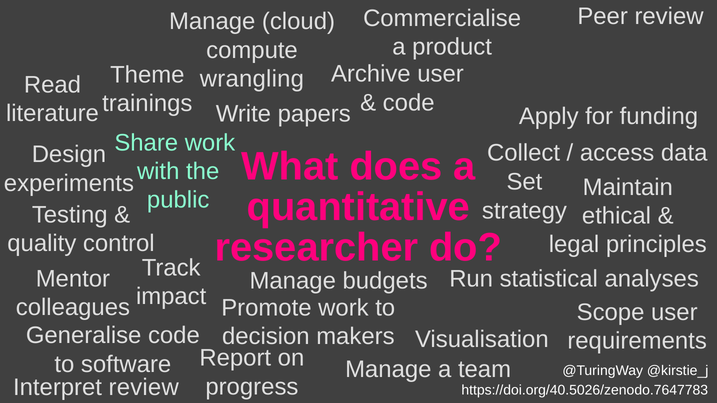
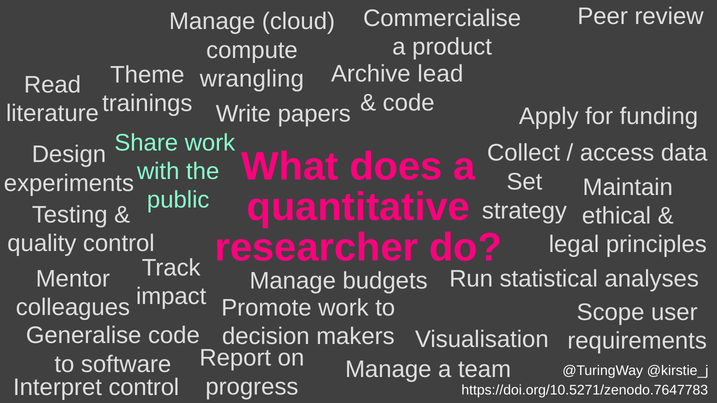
Archive user: user -> lead
Interpret review: review -> control
https://doi.org/40.5026/zenodo.7647783: https://doi.org/40.5026/zenodo.7647783 -> https://doi.org/10.5271/zenodo.7647783
